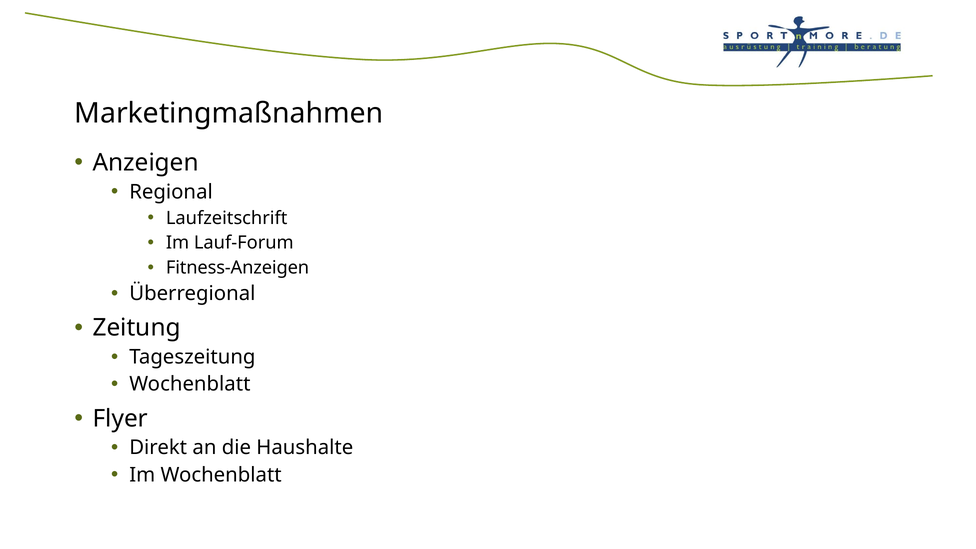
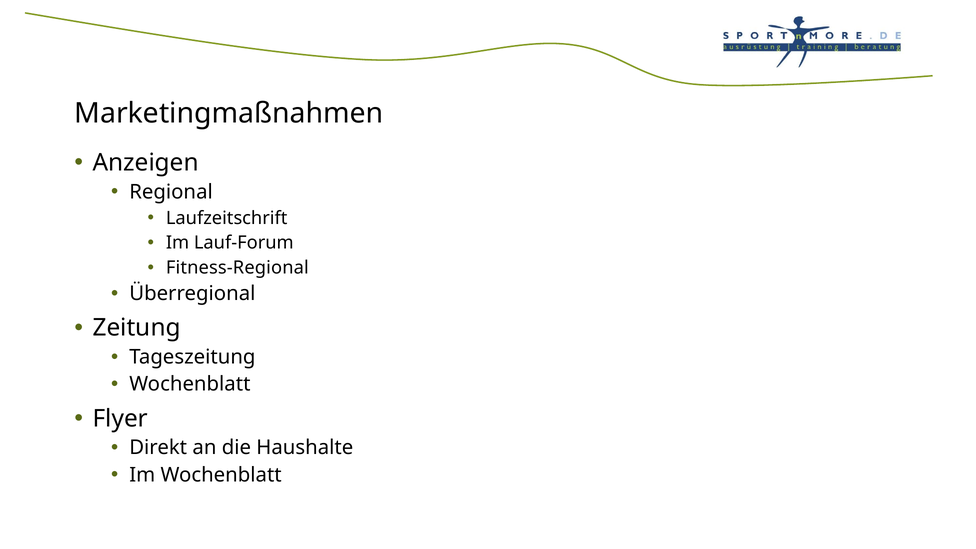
Fitness-Anzeigen: Fitness-Anzeigen -> Fitness-Regional
